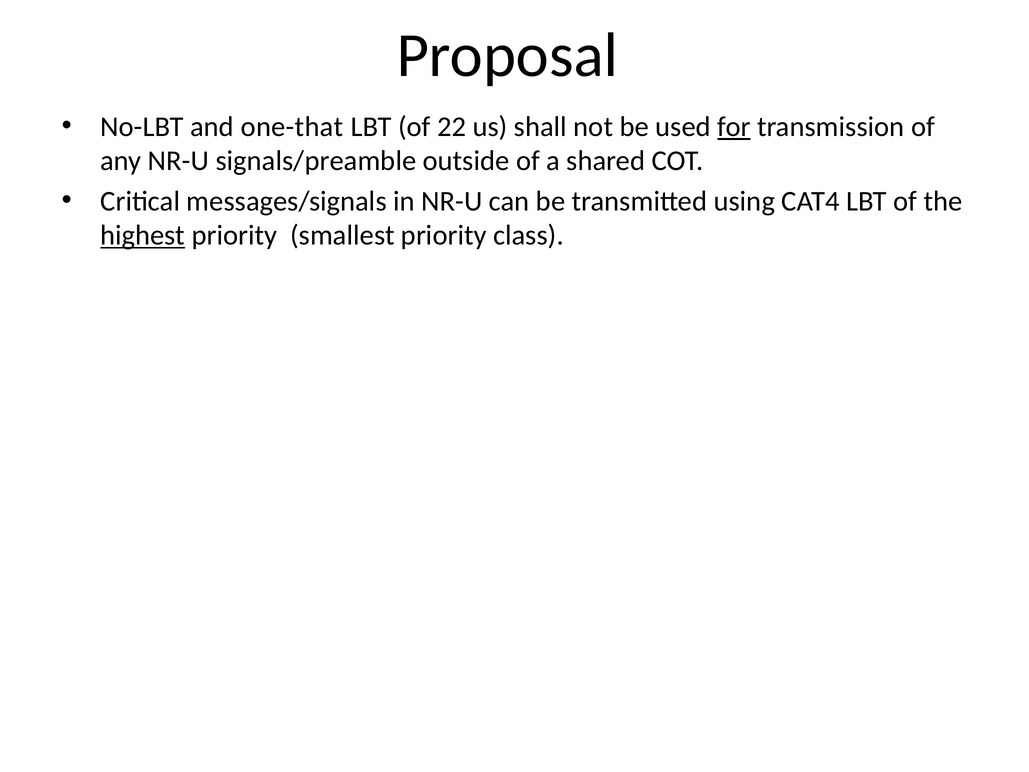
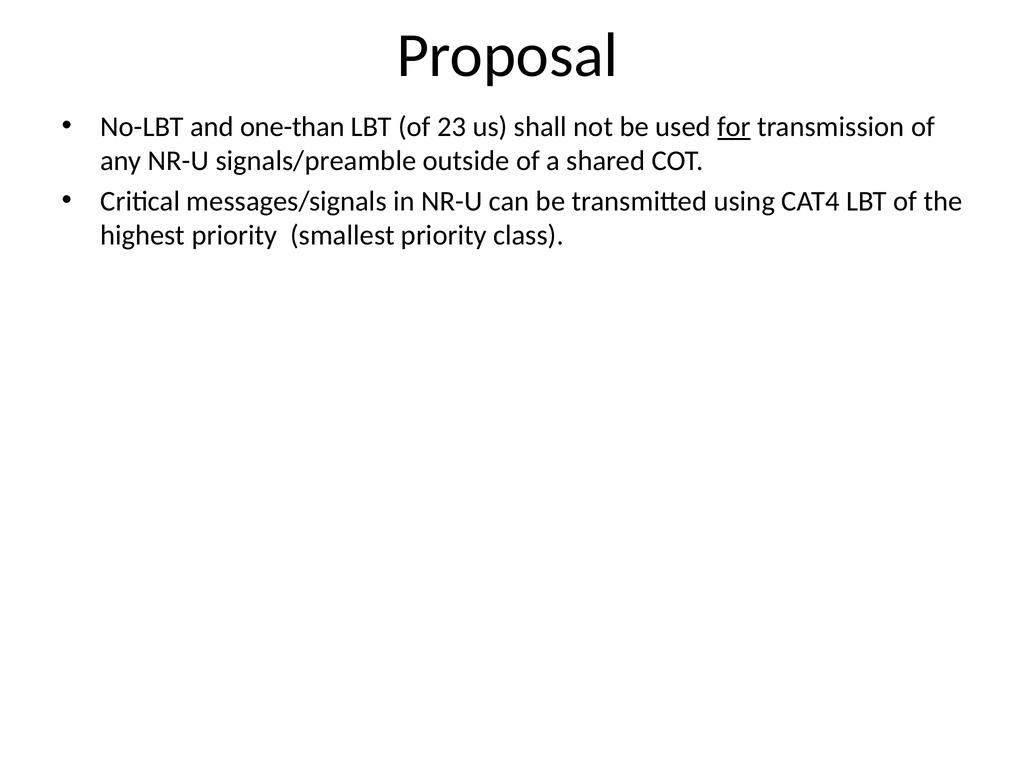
one-that: one-that -> one-than
22: 22 -> 23
highest underline: present -> none
